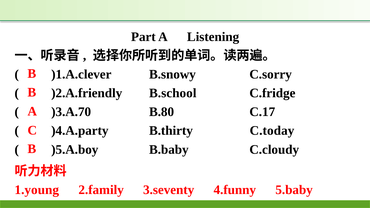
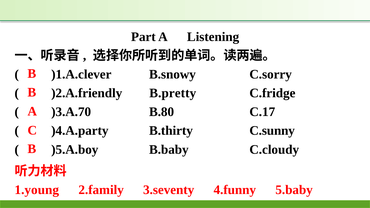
B.school: B.school -> B.pretty
C.today: C.today -> C.sunny
